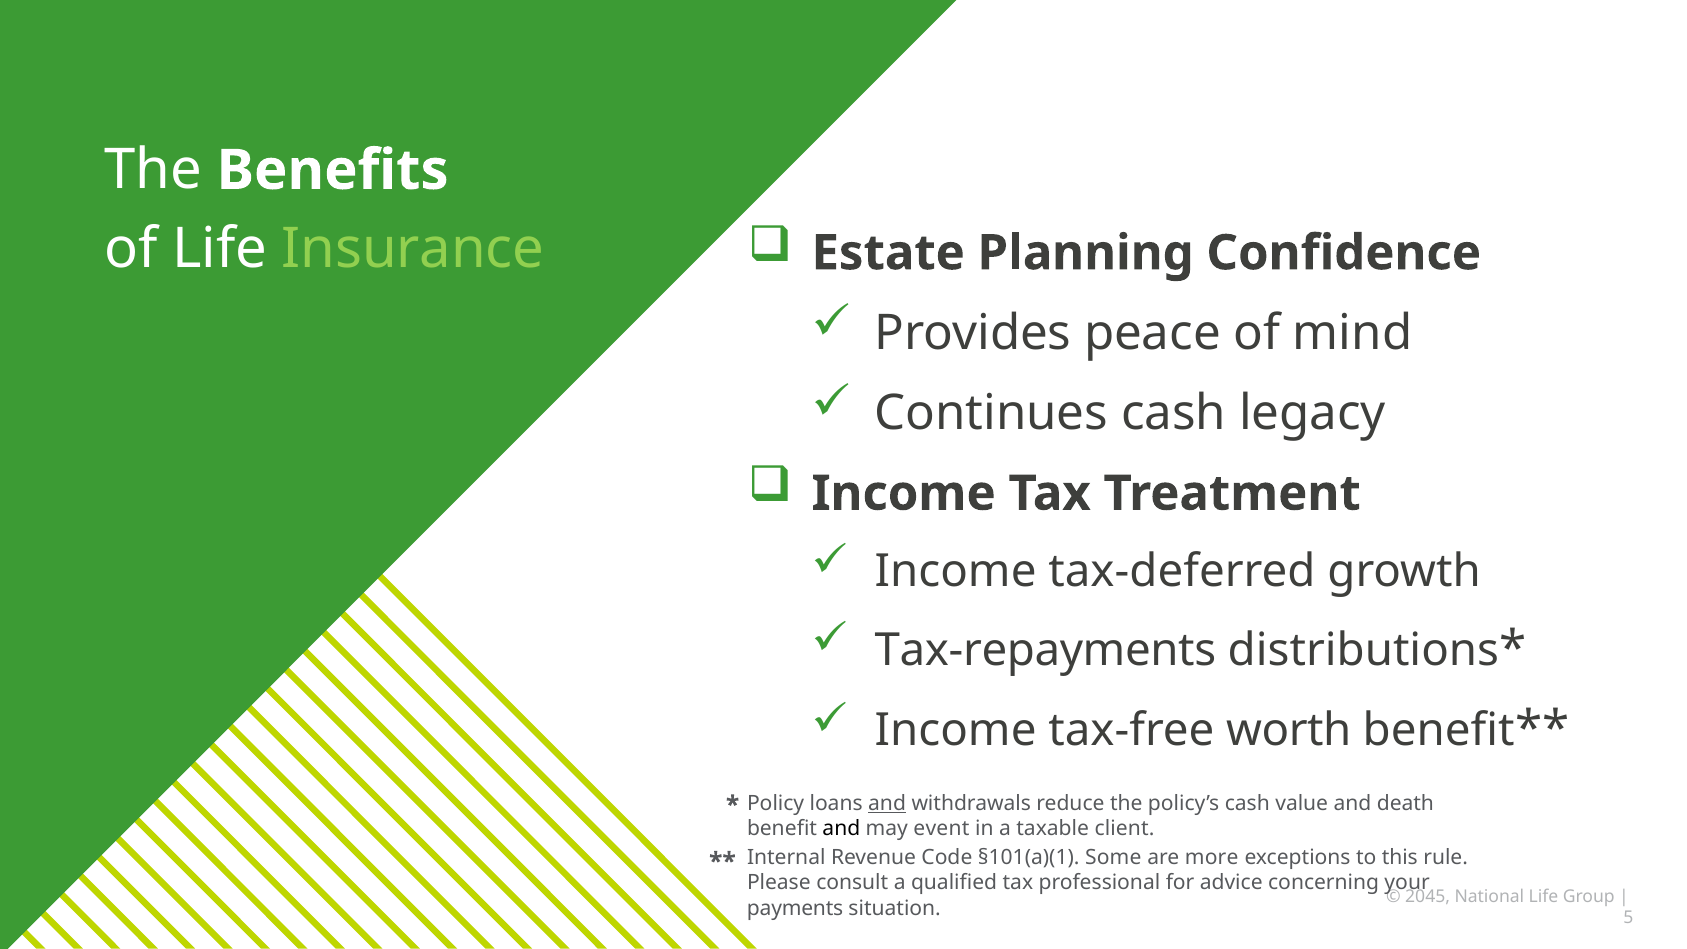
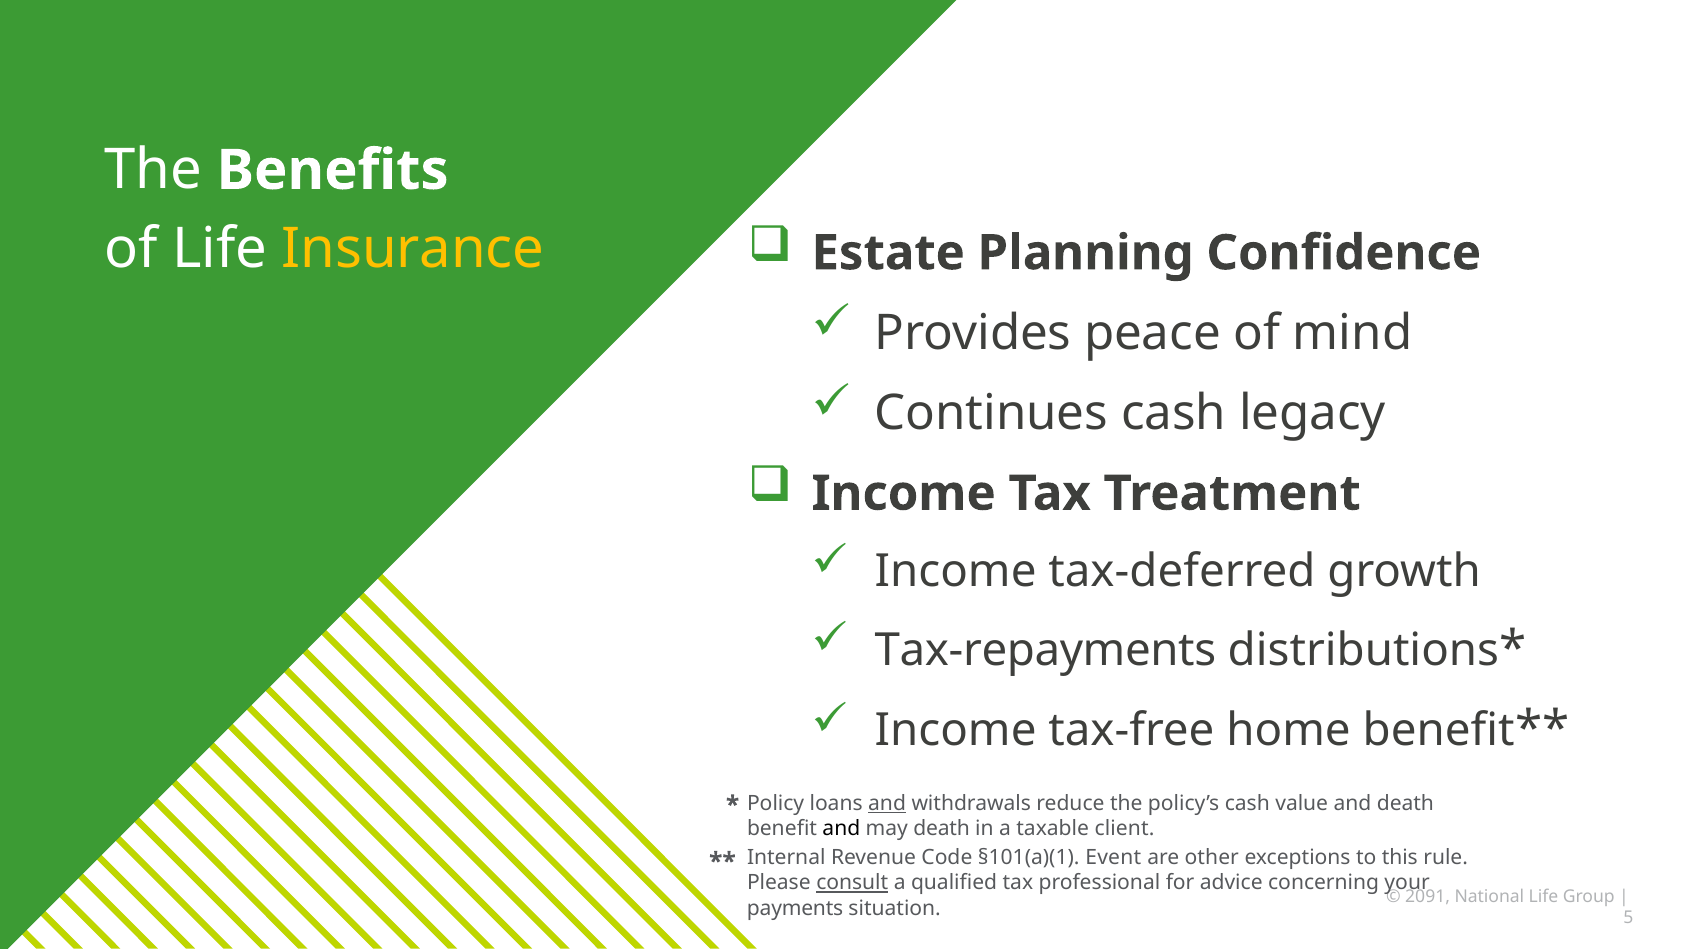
Insurance colour: light green -> yellow
worth: worth -> home
may event: event -> death
Some: Some -> Event
more: more -> other
consult underline: none -> present
2045: 2045 -> 2091
